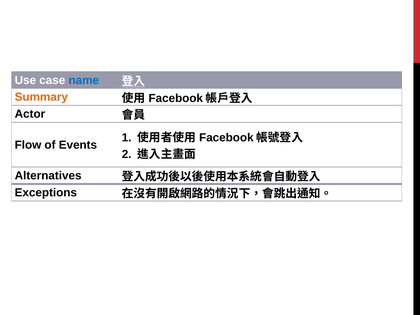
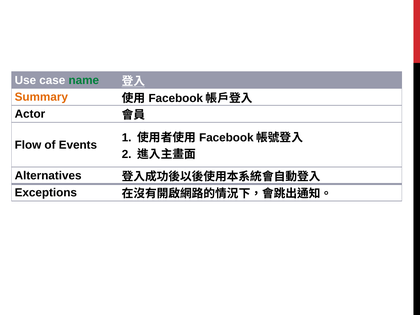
name colour: blue -> green
